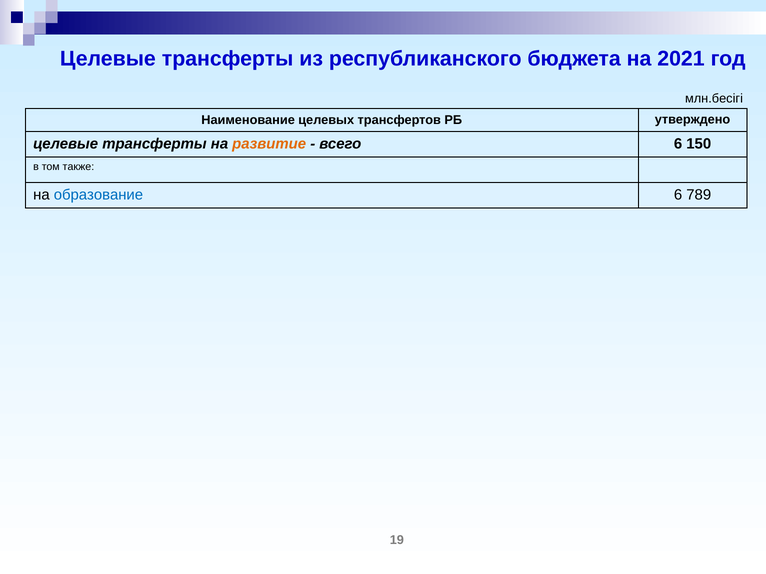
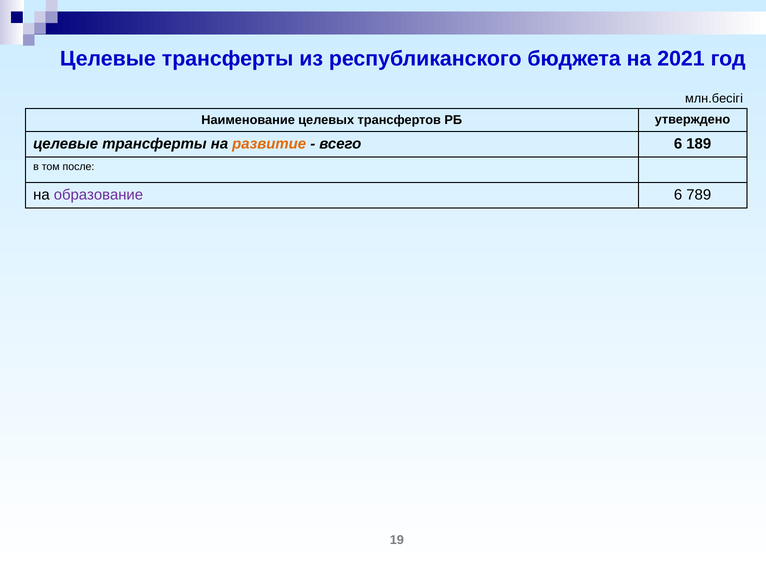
150: 150 -> 189
также: также -> после
образование colour: blue -> purple
